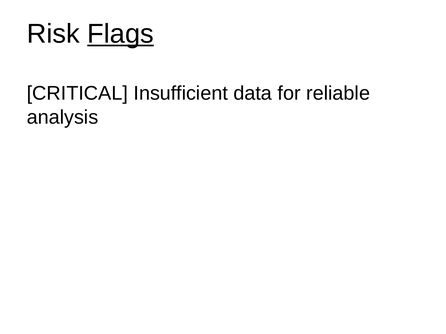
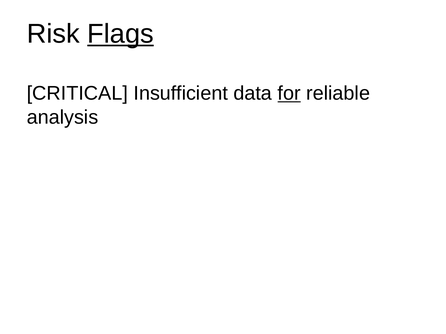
for underline: none -> present
